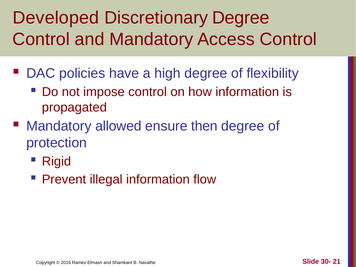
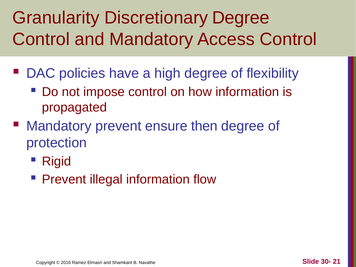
Developed: Developed -> Granularity
Mandatory allowed: allowed -> prevent
